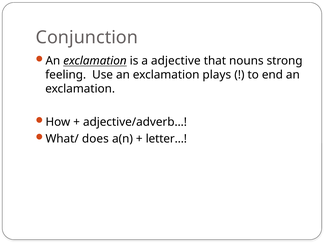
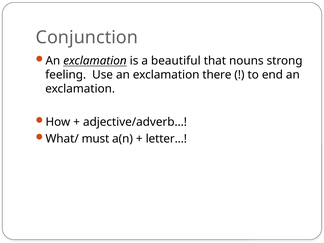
adjective: adjective -> beautiful
plays: plays -> there
does: does -> must
